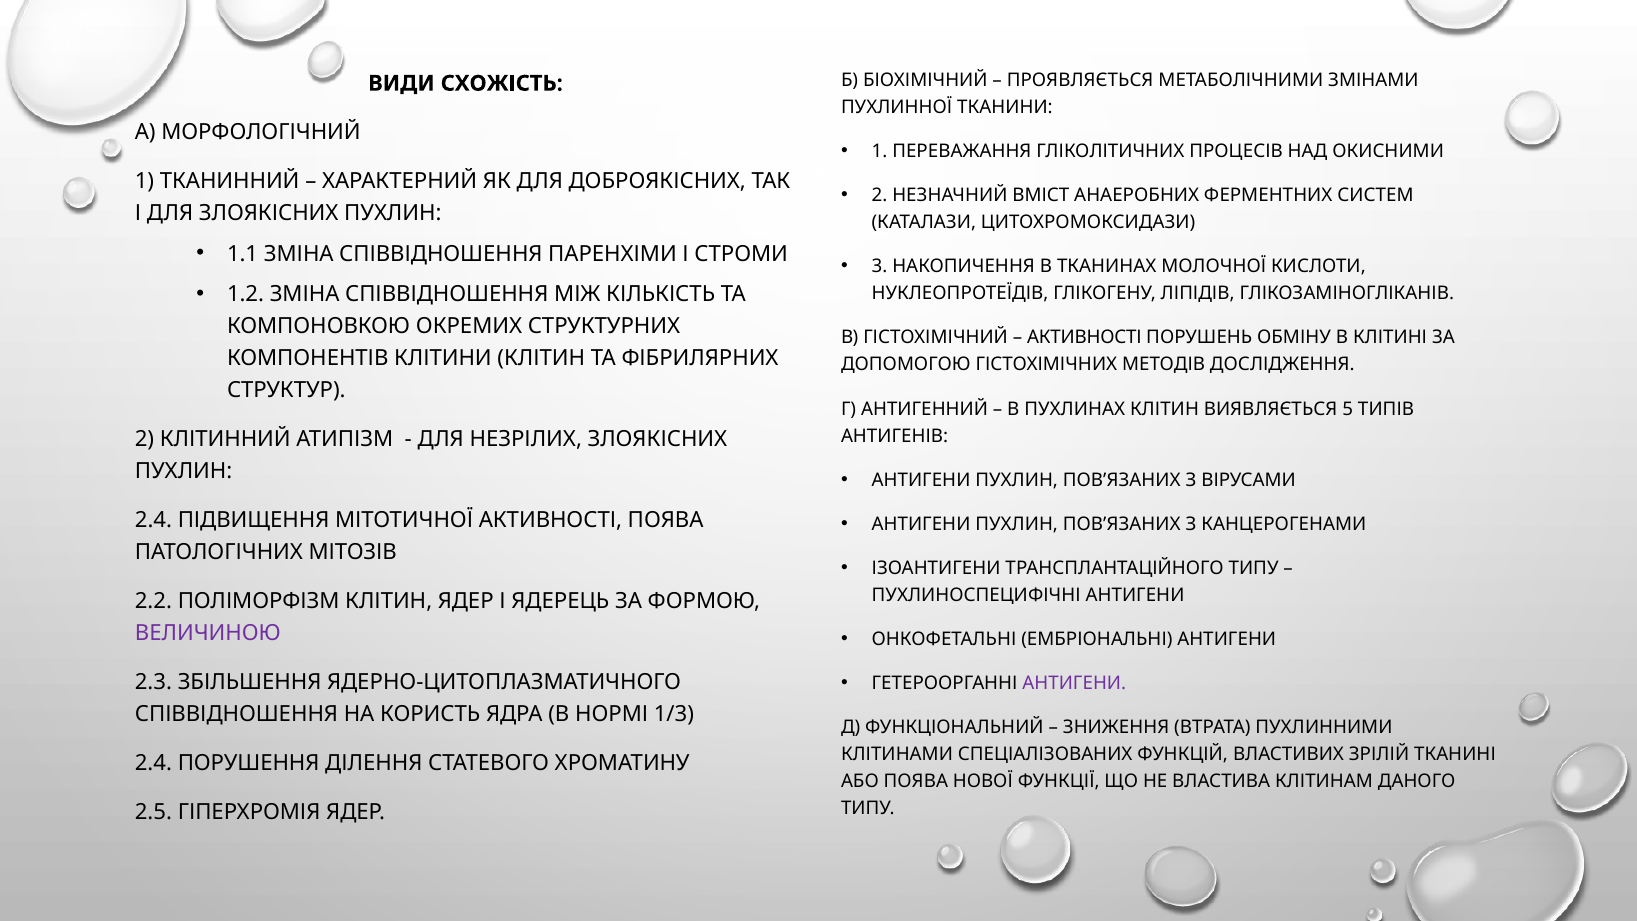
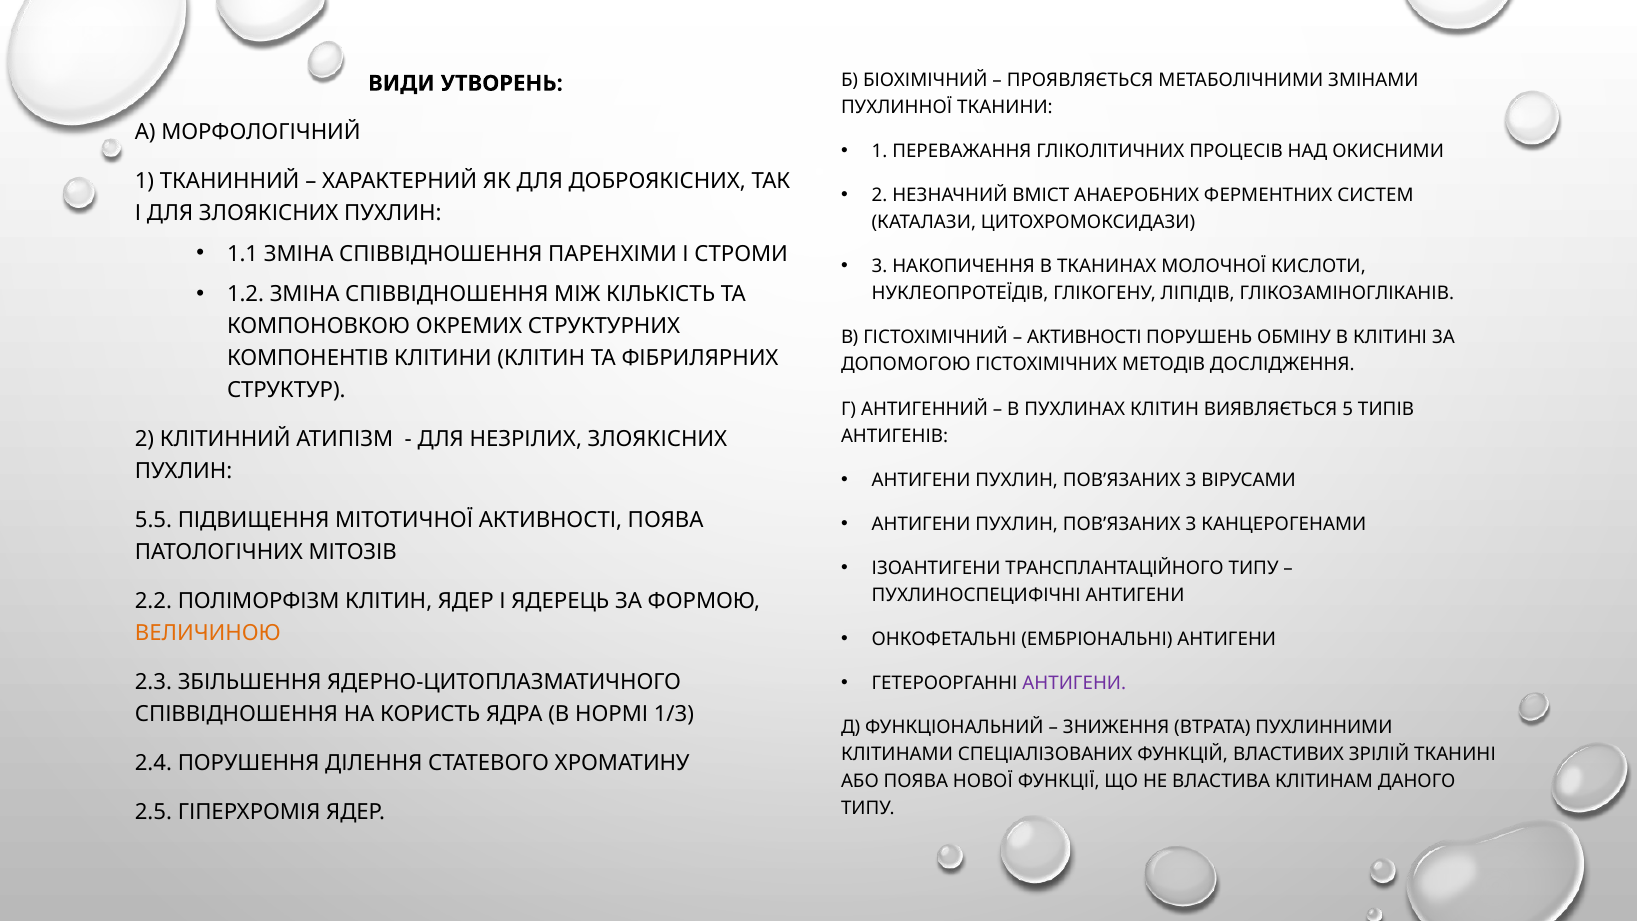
СХОЖІСТЬ: СХОЖІСТЬ -> УТВОРЕНЬ
2.4 at (154, 520): 2.4 -> 5.5
ВЕЛИЧИНОЮ colour: purple -> orange
